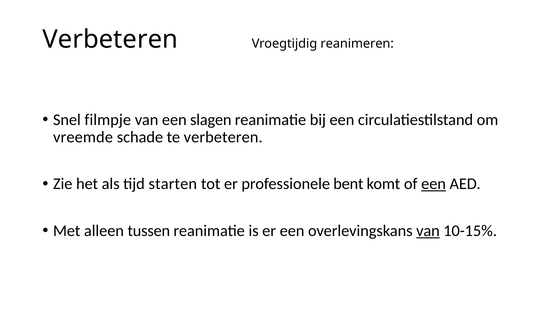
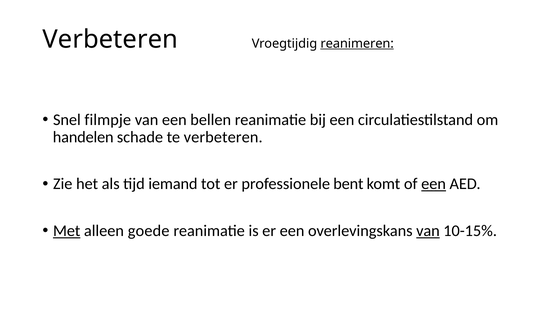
reanimeren underline: none -> present
slagen: slagen -> bellen
vreemde: vreemde -> handelen
starten: starten -> iemand
Met underline: none -> present
tussen: tussen -> goede
